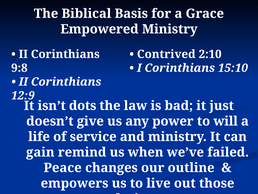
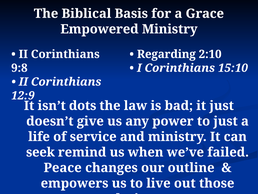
Contrived: Contrived -> Regarding
to will: will -> just
gain: gain -> seek
